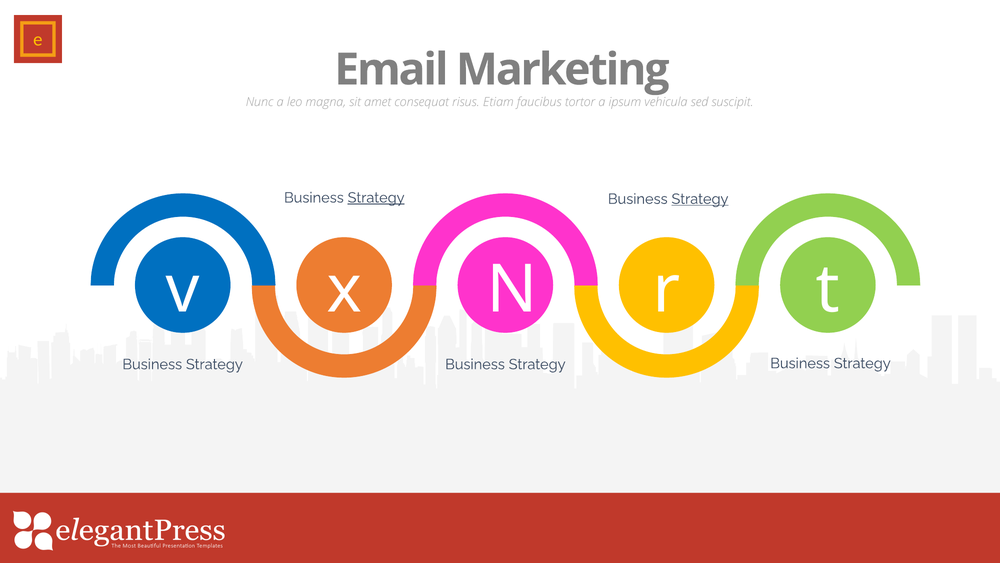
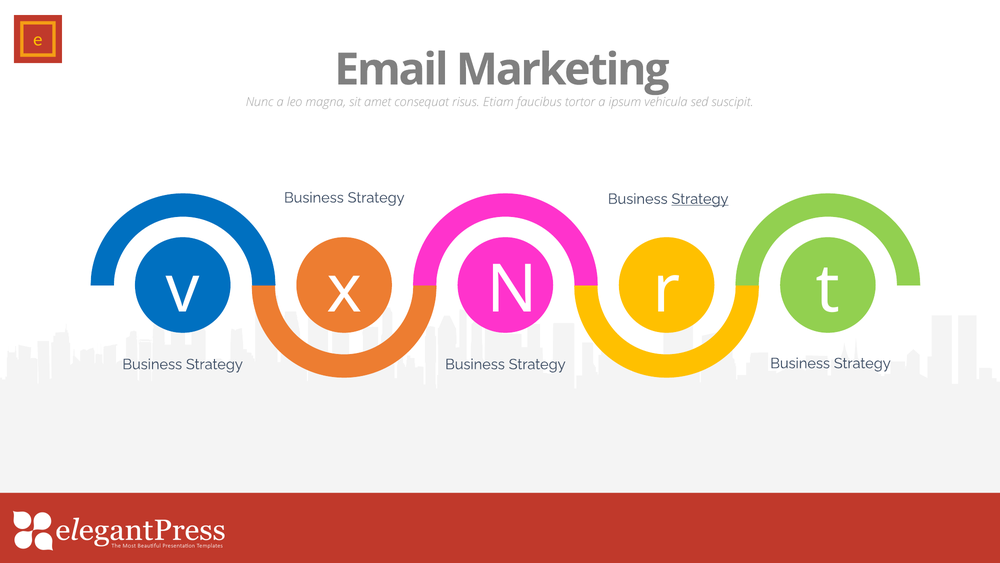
Strategy at (376, 198) underline: present -> none
